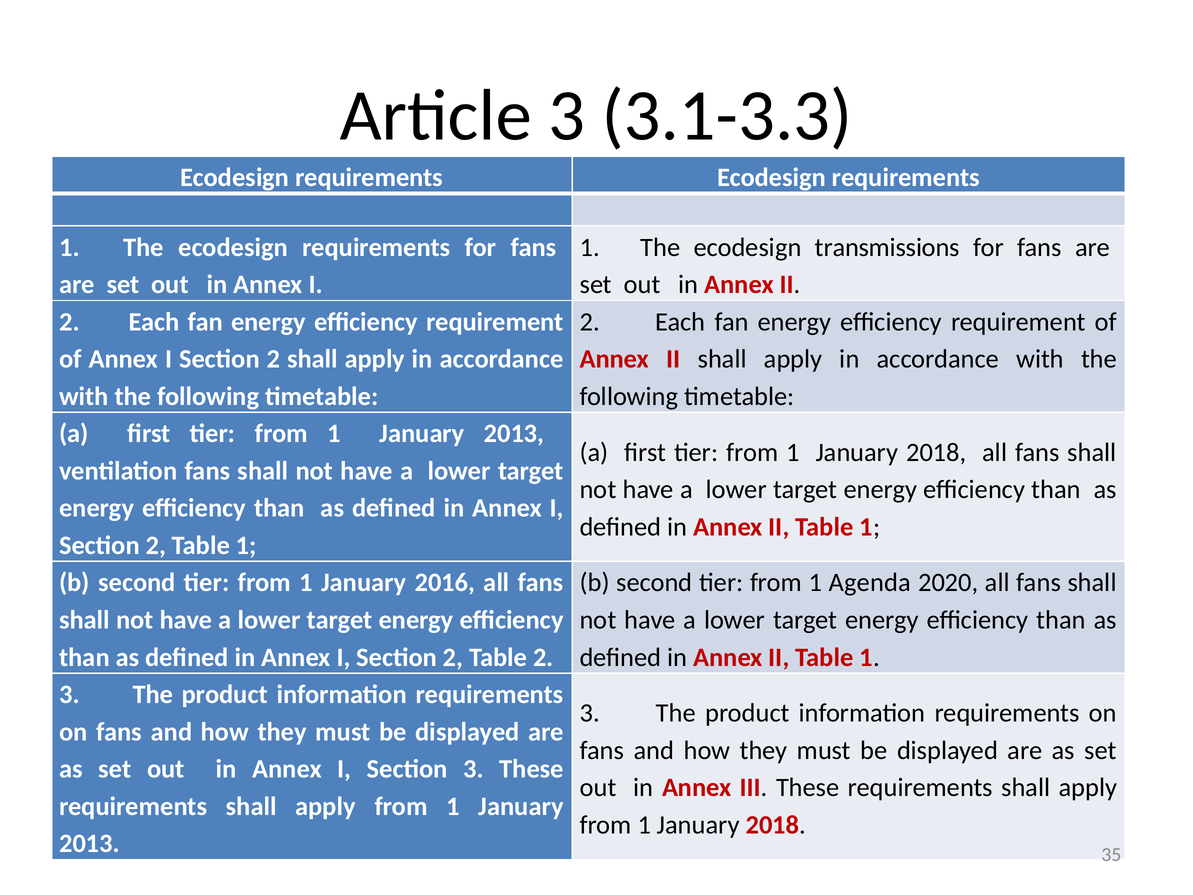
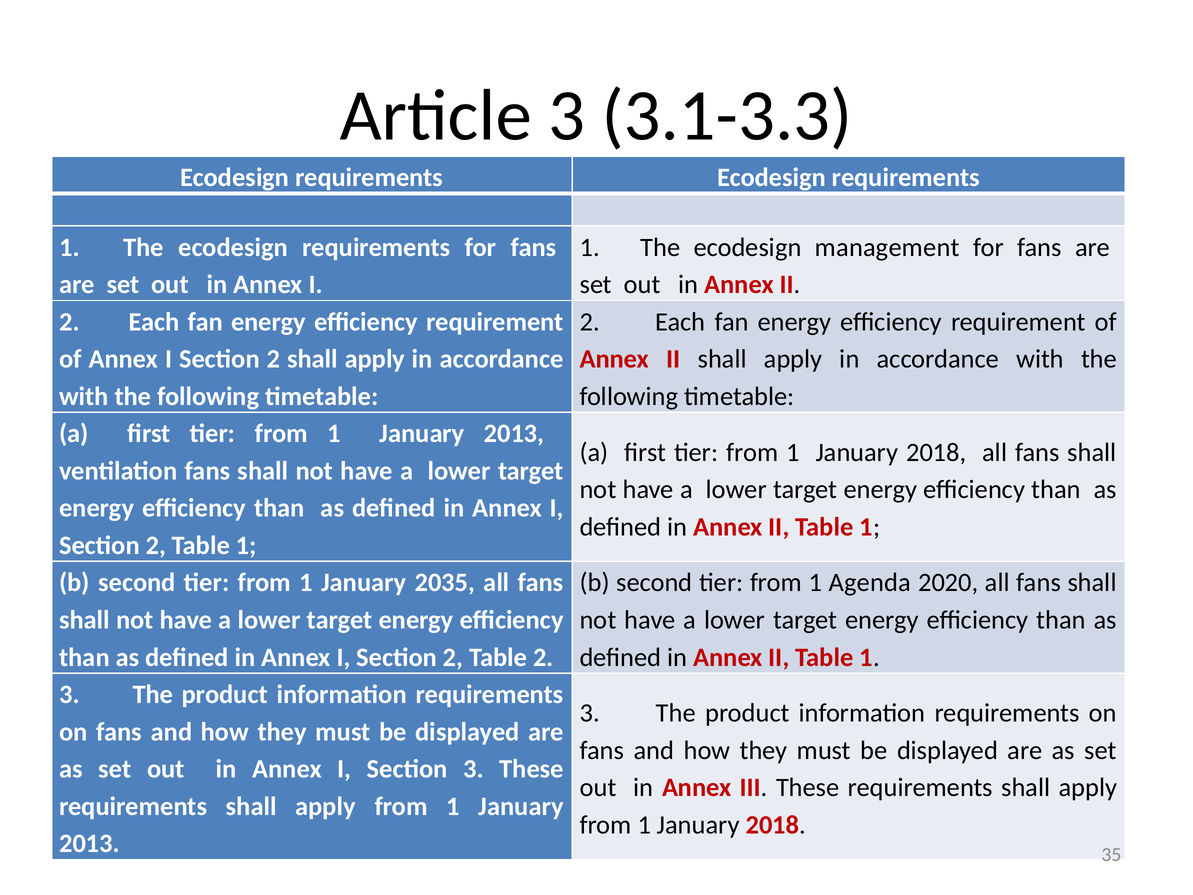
transmissions: transmissions -> management
2016: 2016 -> 2035
